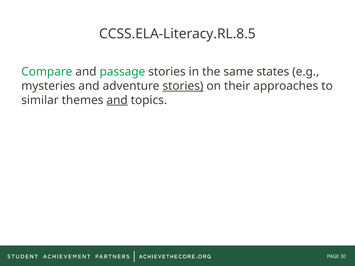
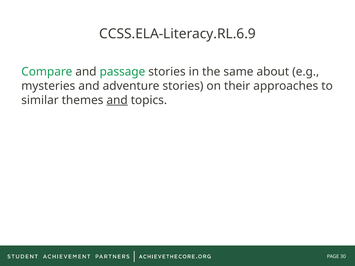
CCSS.ELA-Literacy.RL.8.5: CCSS.ELA-Literacy.RL.8.5 -> CCSS.ELA-Literacy.RL.6.9
states: states -> about
stories at (183, 86) underline: present -> none
